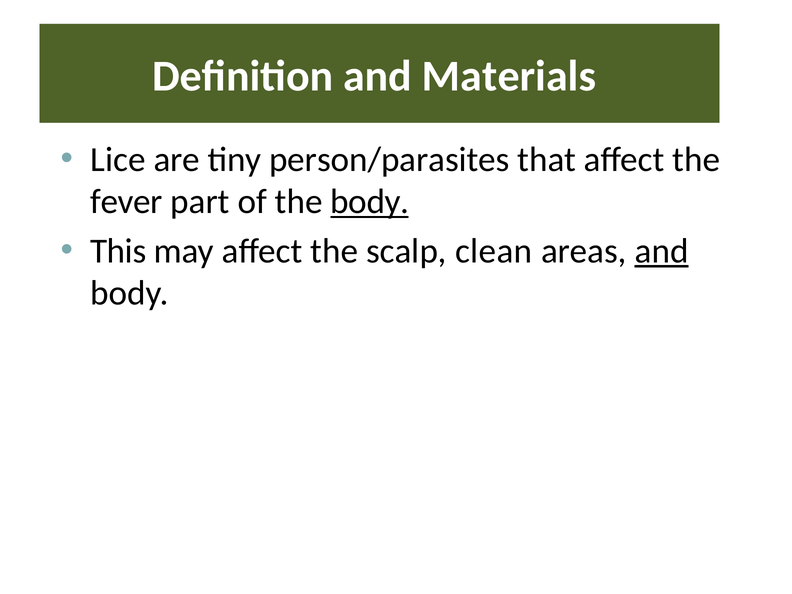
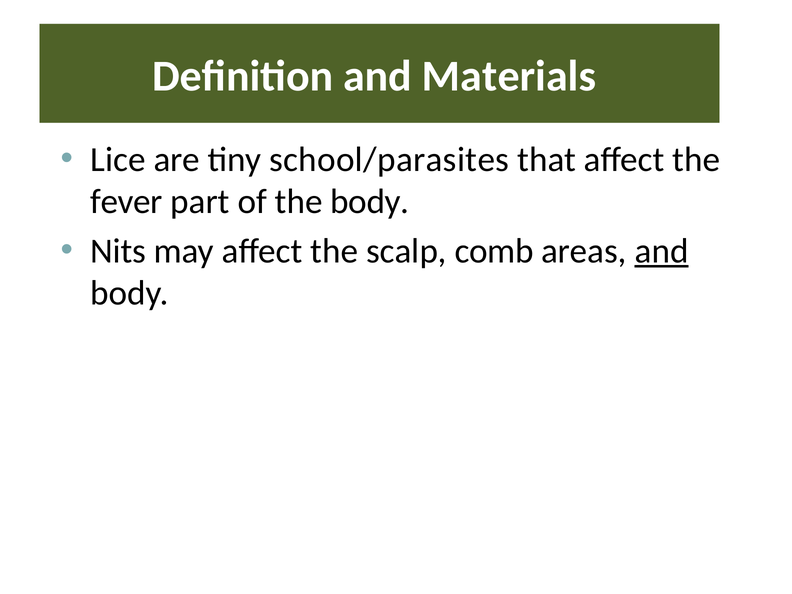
person/parasites: person/parasites -> school/parasites
body at (370, 202) underline: present -> none
This: This -> Nits
clean: clean -> comb
